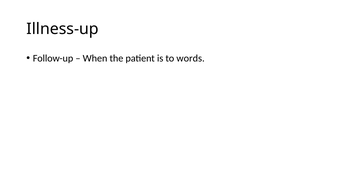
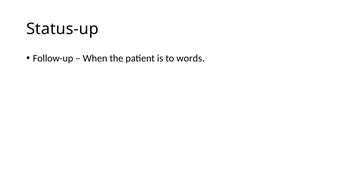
Illness-up: Illness-up -> Status-up
